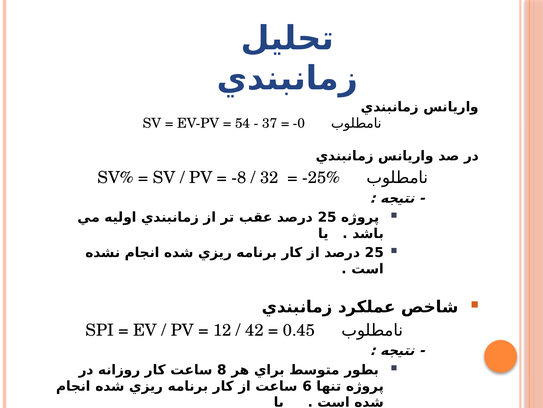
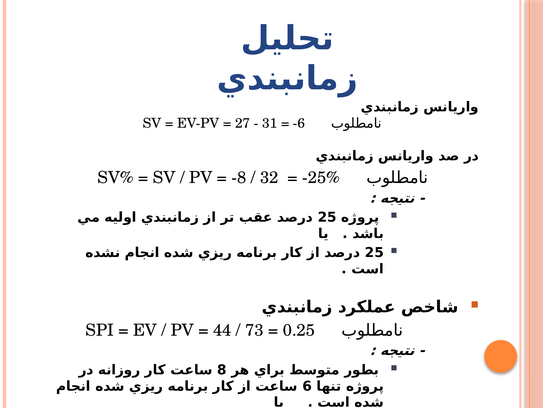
54: 54 -> 27
37: 37 -> 31
-0: -0 -> -6
12: 12 -> 44
42: 42 -> 73
0.45: 0.45 -> 0.25
